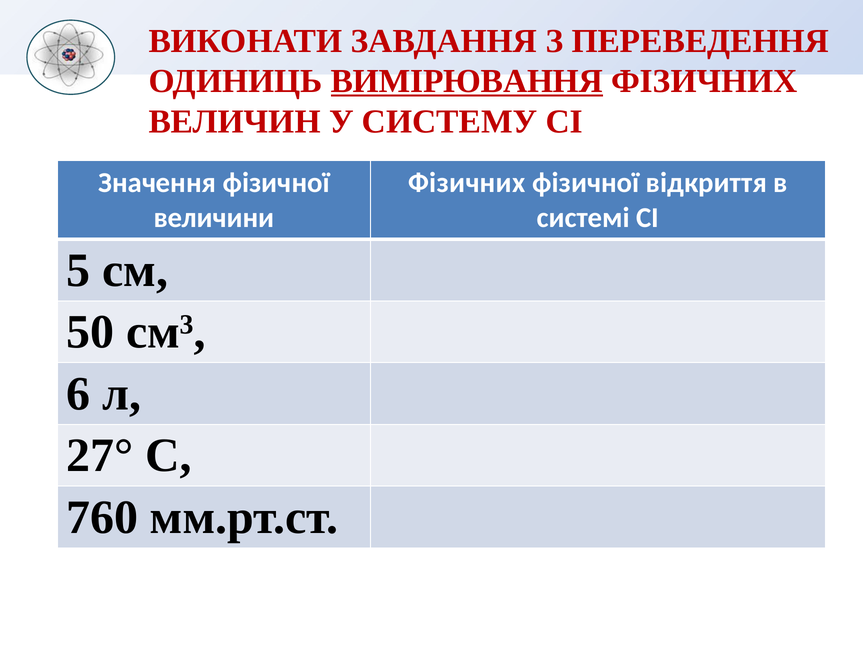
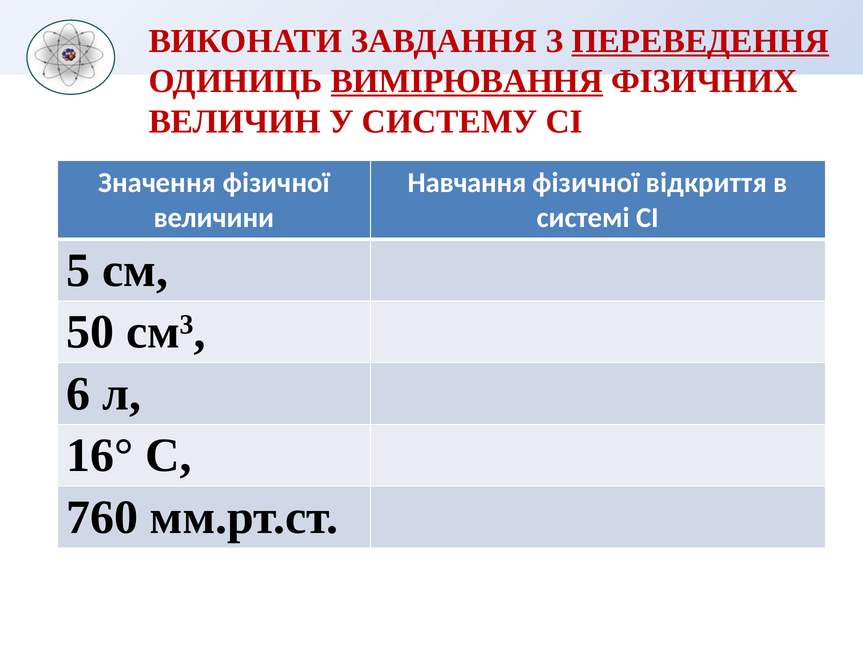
ПЕРЕВЕДЕННЯ underline: none -> present
Фізичних at (467, 183): Фізичних -> Навчання
27°: 27° -> 16°
